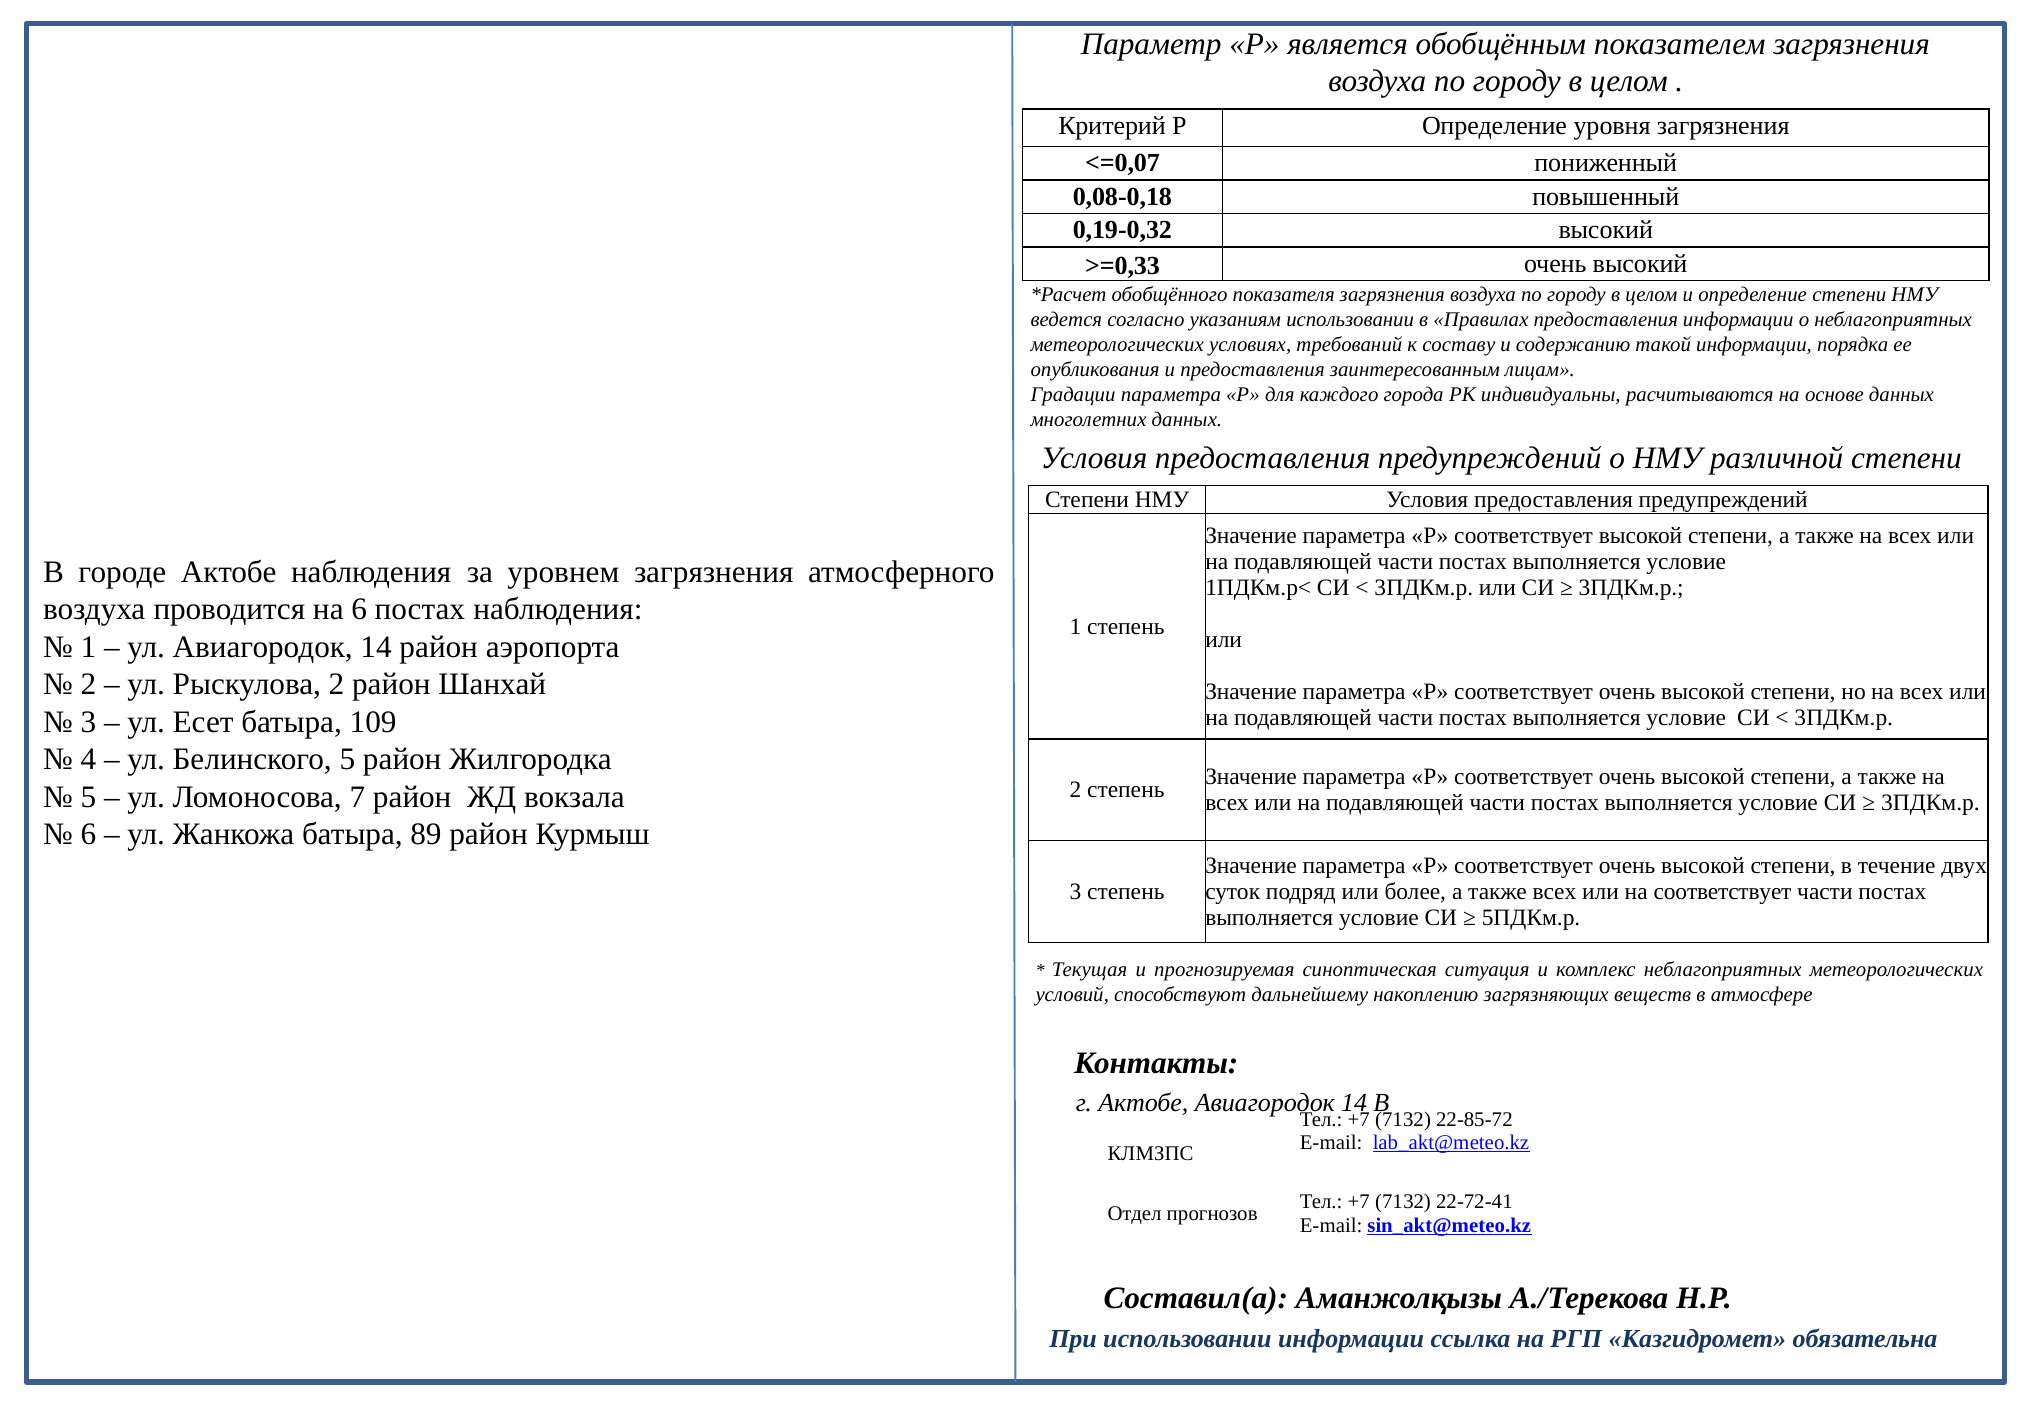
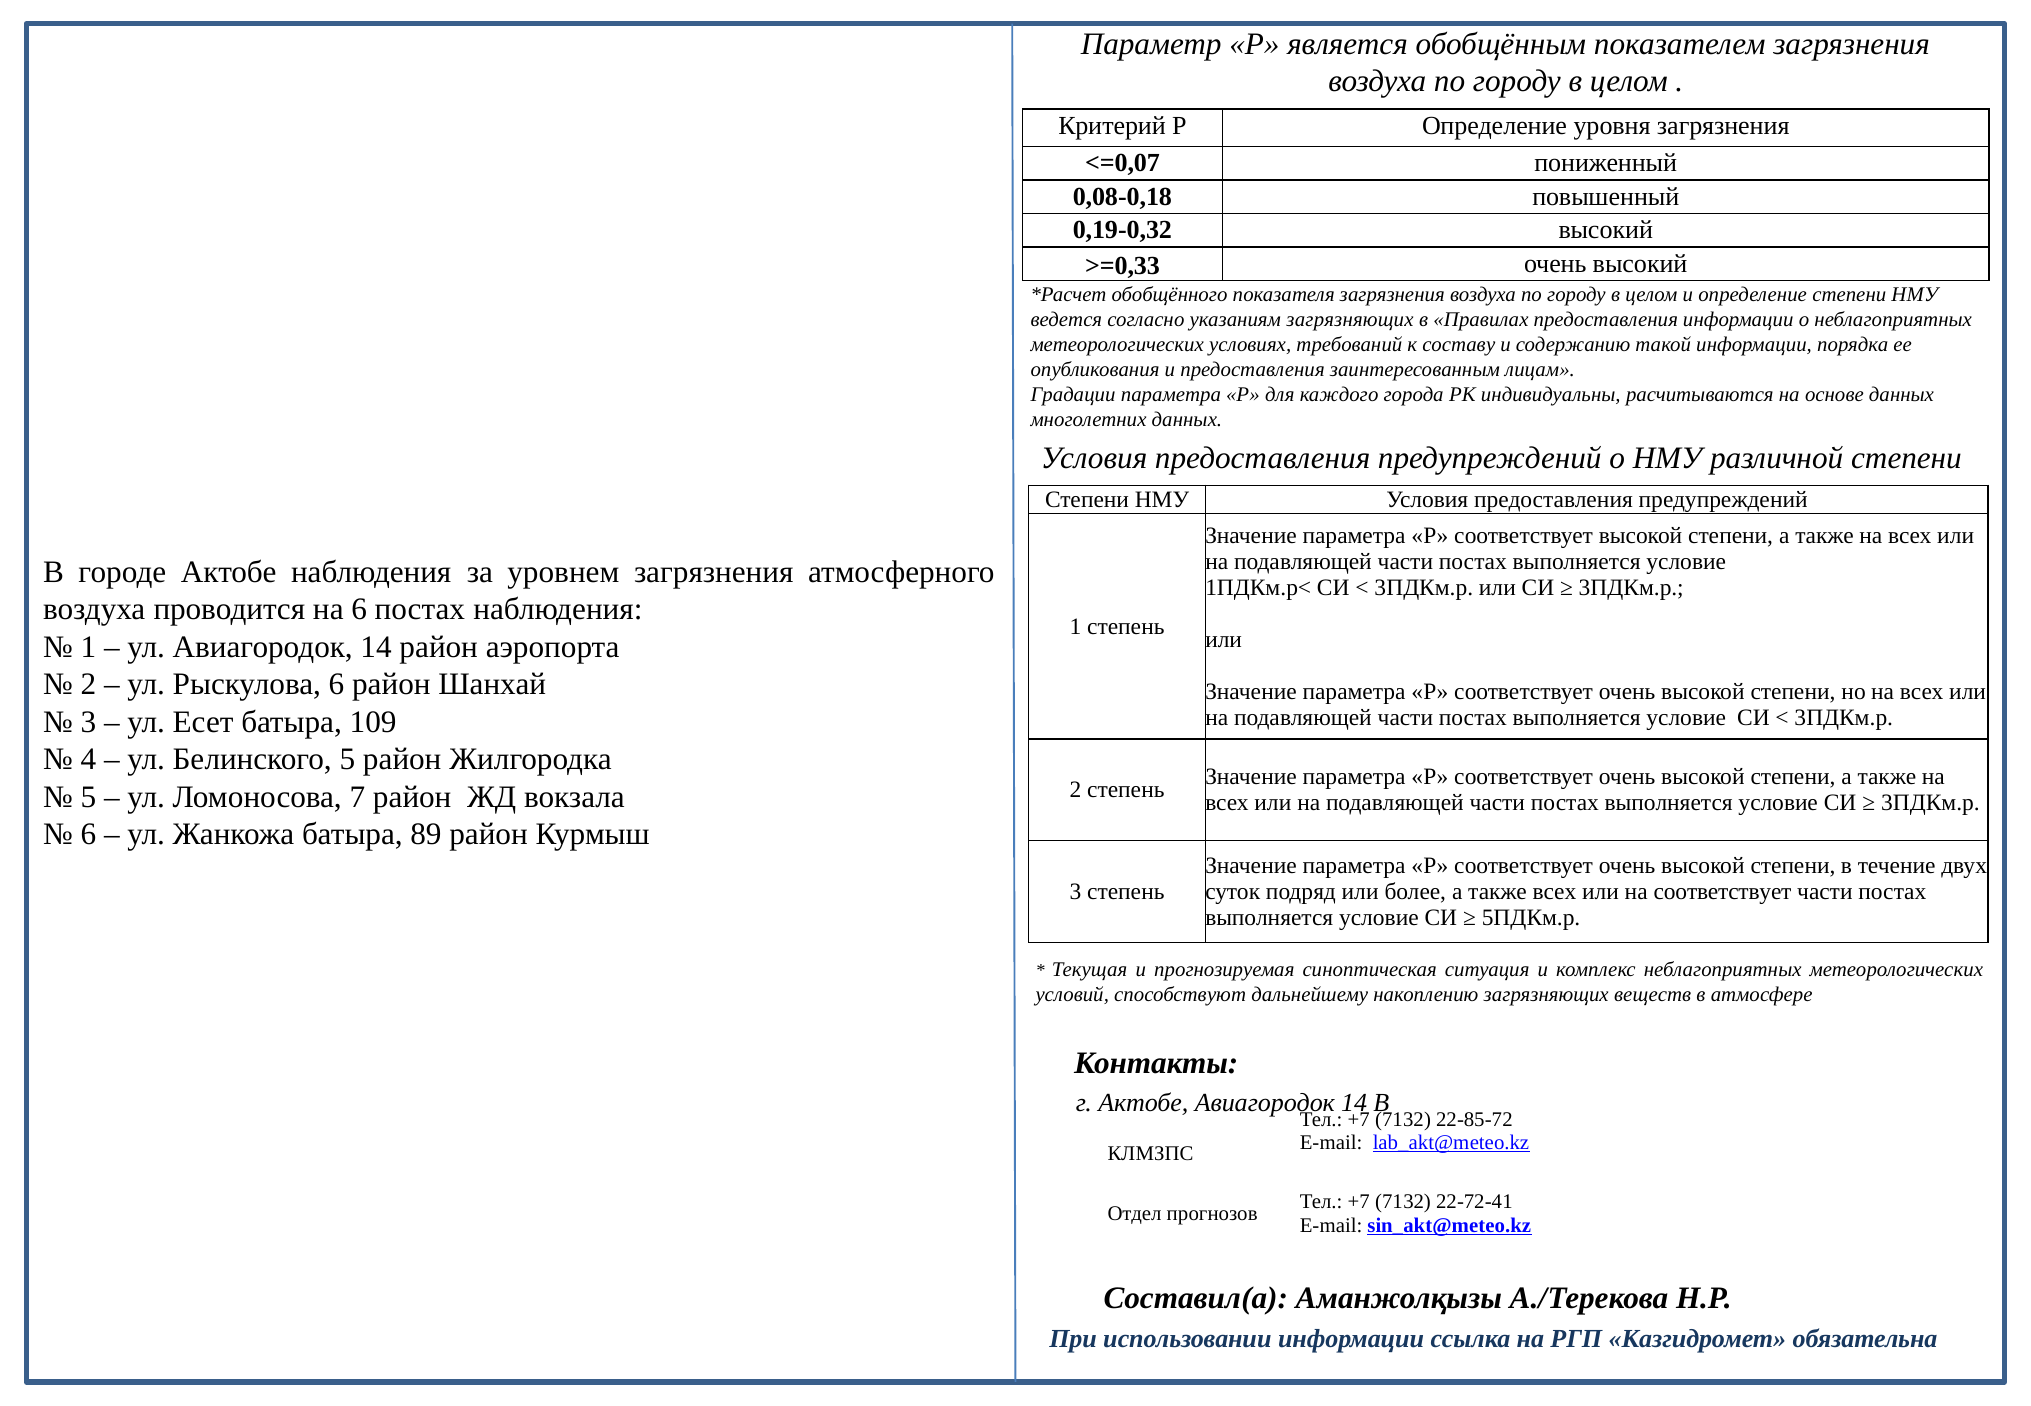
указаниям использовании: использовании -> загрязняющих
Рыскулова 2: 2 -> 6
